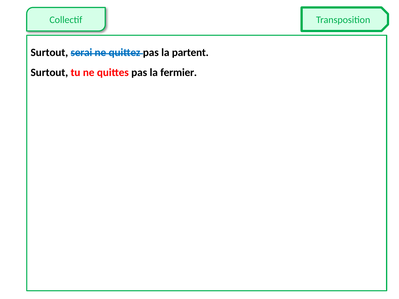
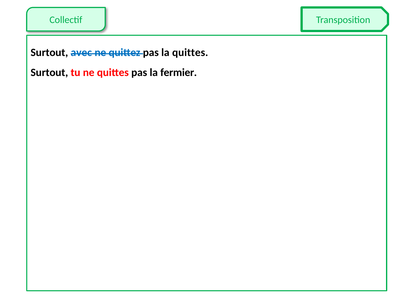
serai: serai -> avec
la partent: partent -> quittes
